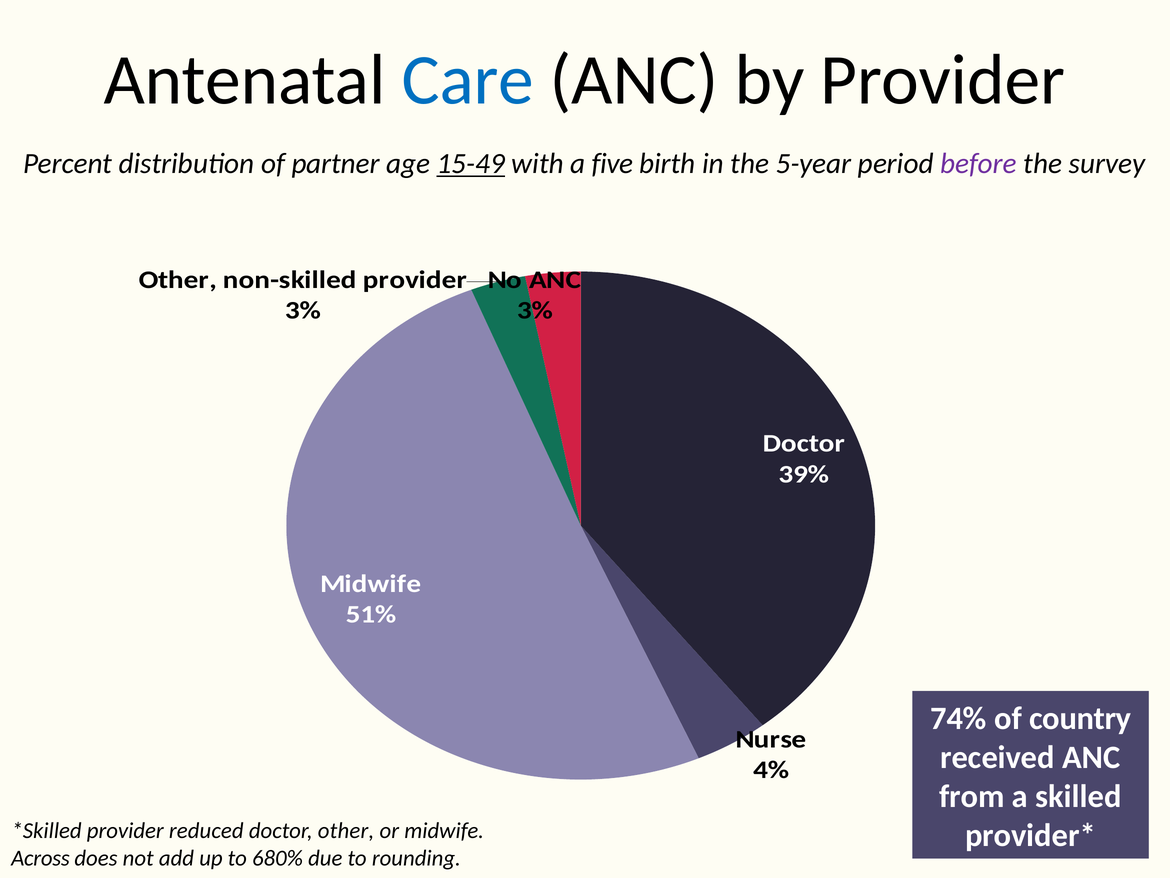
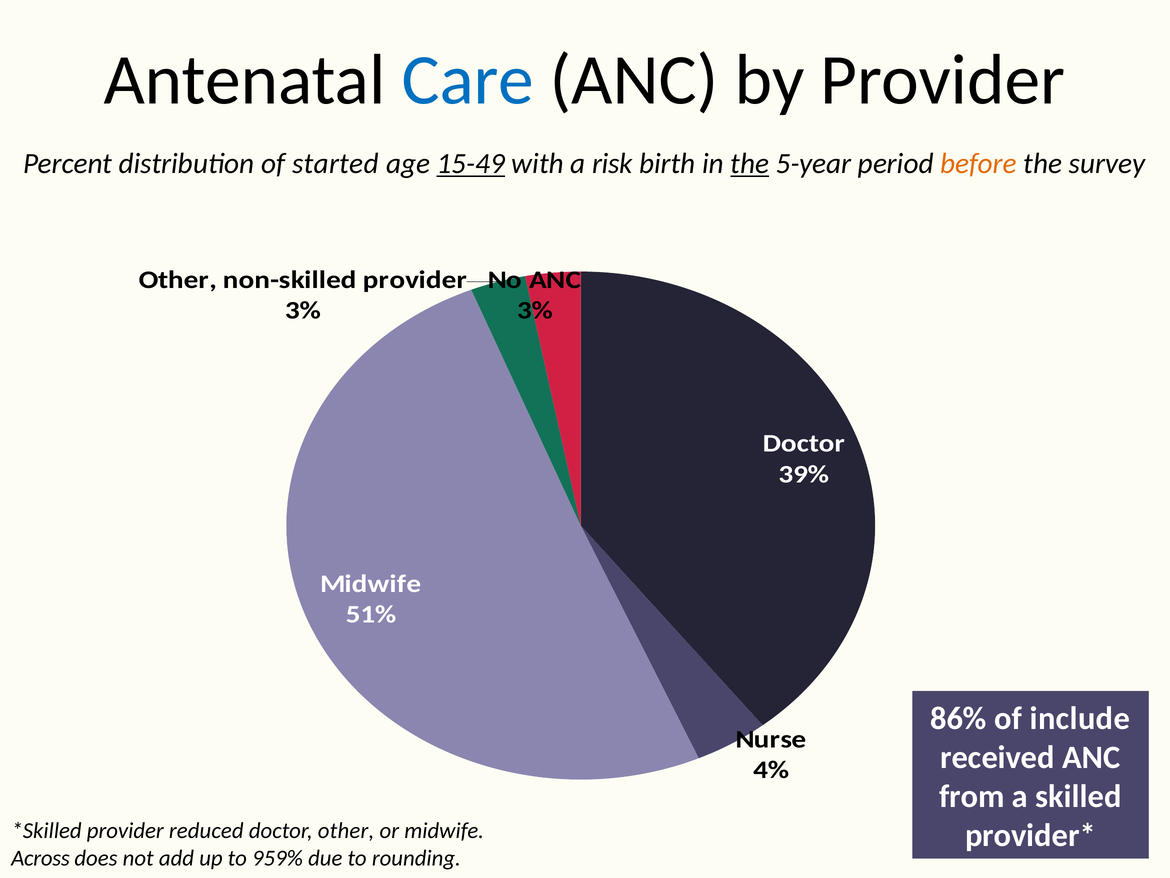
partner: partner -> started
five: five -> risk
the at (750, 164) underline: none -> present
before colour: purple -> orange
74%: 74% -> 86%
country: country -> include
680%: 680% -> 959%
